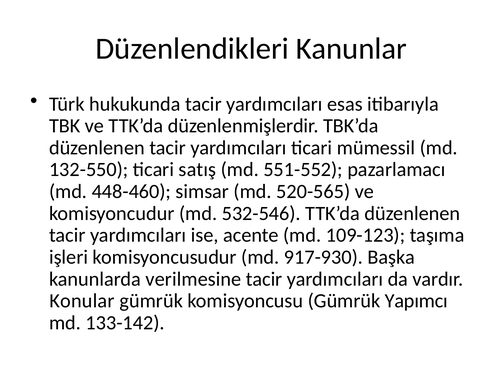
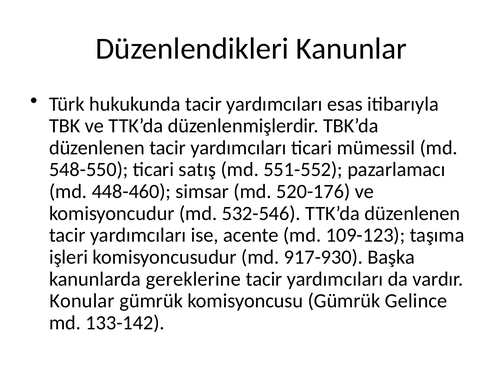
132-550: 132-550 -> 548-550
520-565: 520-565 -> 520-176
verilmesine: verilmesine -> gereklerine
Yapımcı: Yapımcı -> Gelince
